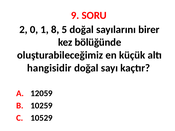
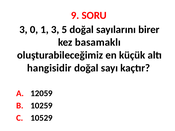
2 at (23, 30): 2 -> 3
1 8: 8 -> 3
bölüğünde: bölüğünde -> basamaklı
